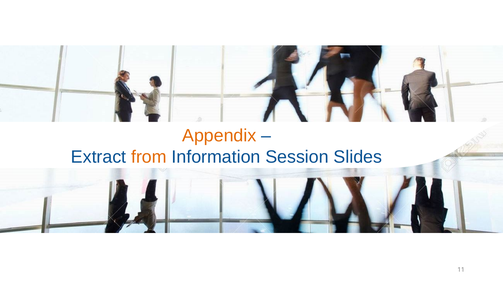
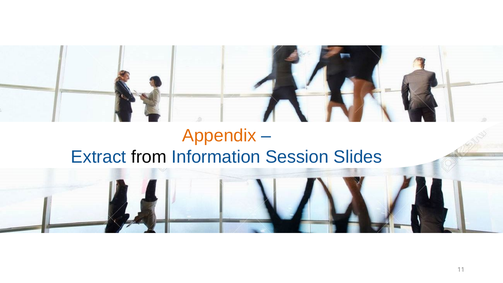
from colour: orange -> black
